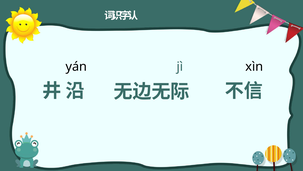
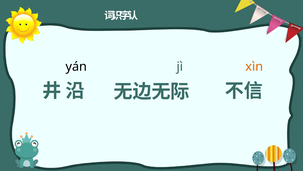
xìn colour: black -> orange
